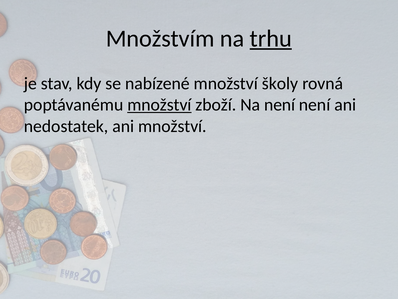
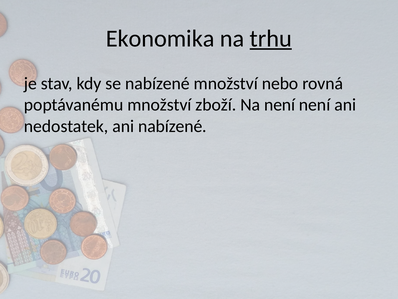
Množstvím: Množstvím -> Ekonomika
školy: školy -> nebo
množství at (159, 105) underline: present -> none
ani množství: množství -> nabízené
